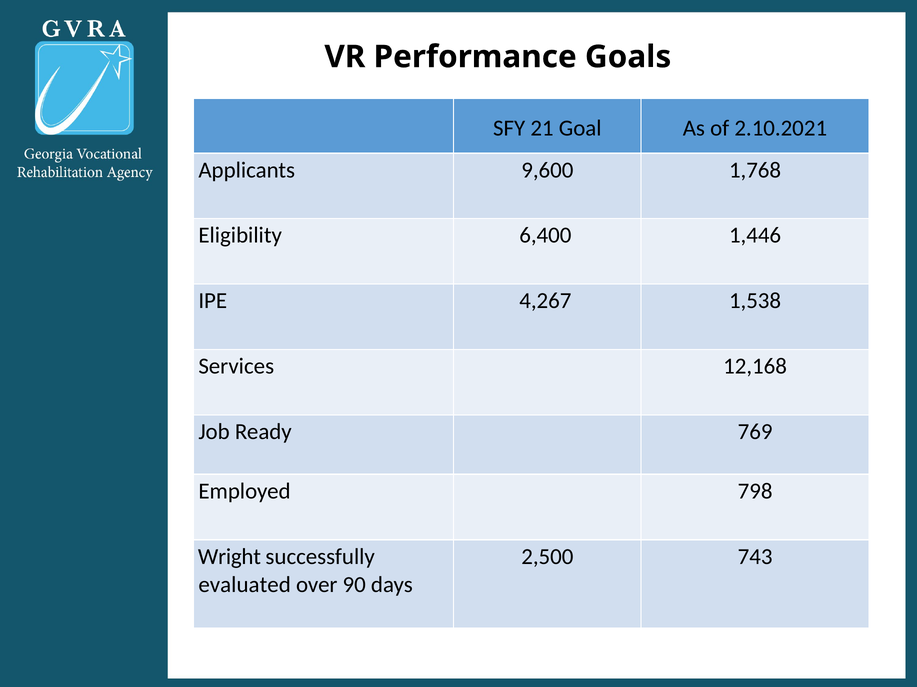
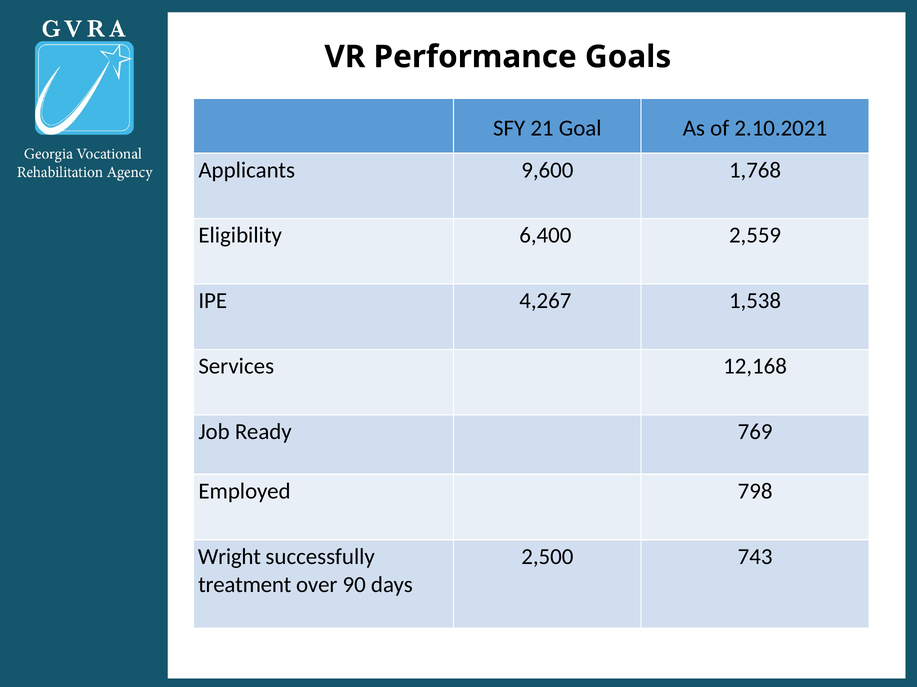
1,446: 1,446 -> 2,559
evaluated: evaluated -> treatment
